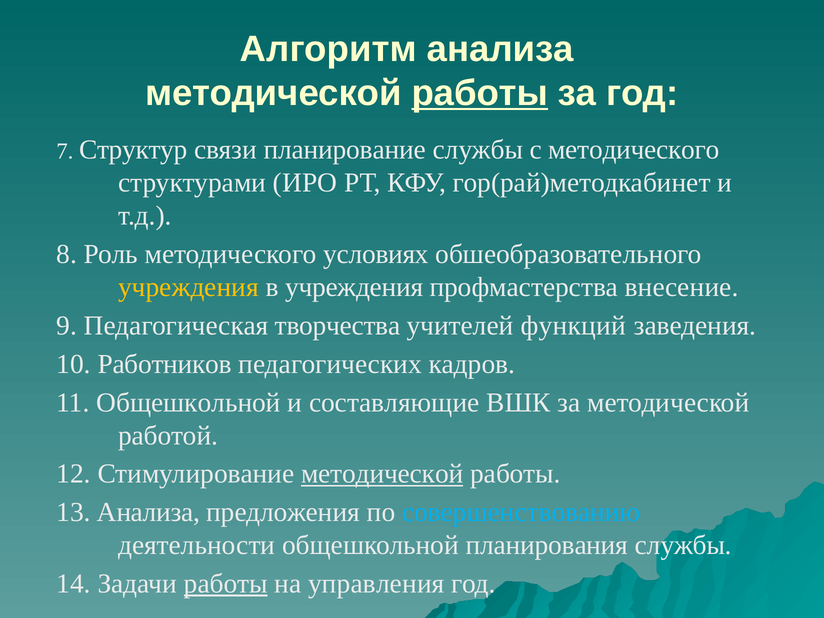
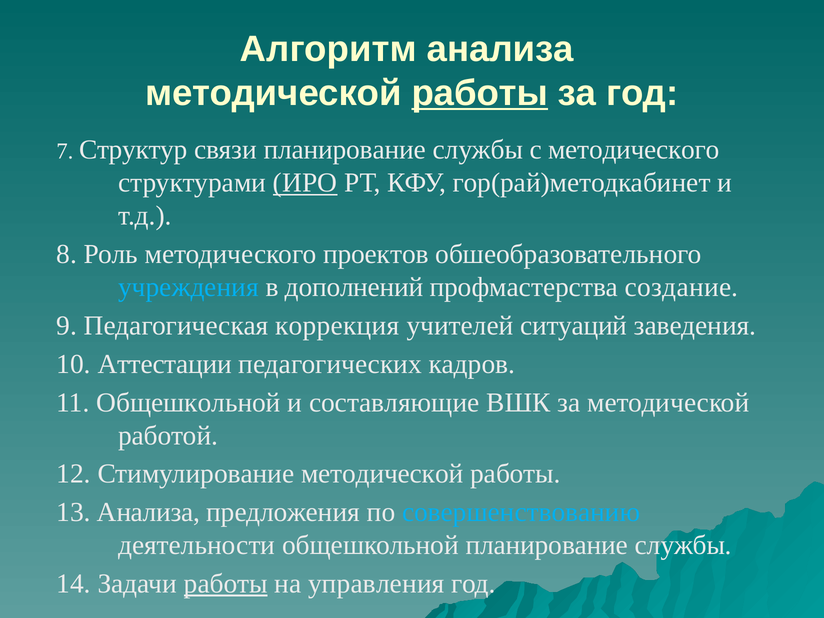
ИРО underline: none -> present
условиях: условиях -> проектов
учреждения at (188, 287) colour: yellow -> light blue
в учреждения: учреждения -> дополнений
внесение: внесение -> создание
творчества: творчества -> коррекция
функций: функций -> ситуаций
Работников: Работников -> Аттестации
методической at (382, 474) underline: present -> none
общешкольной планирования: планирования -> планирование
